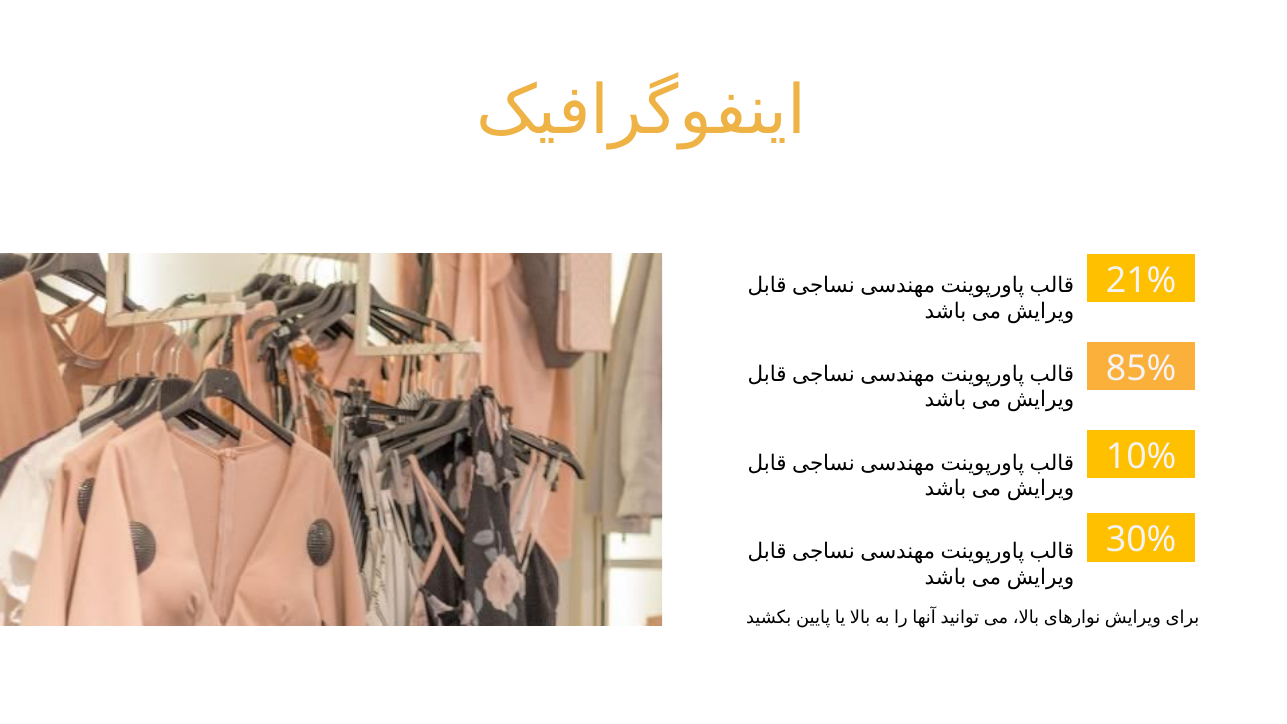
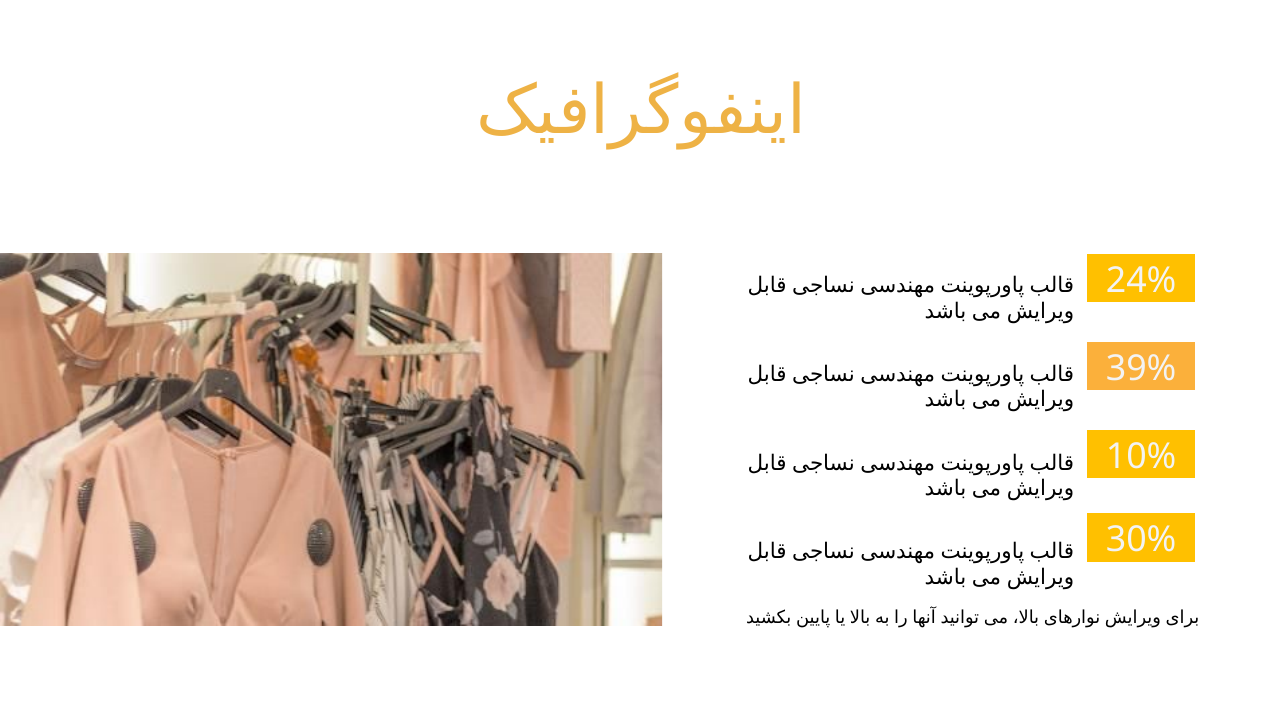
21%: 21% -> 24%
85%: 85% -> 39%
